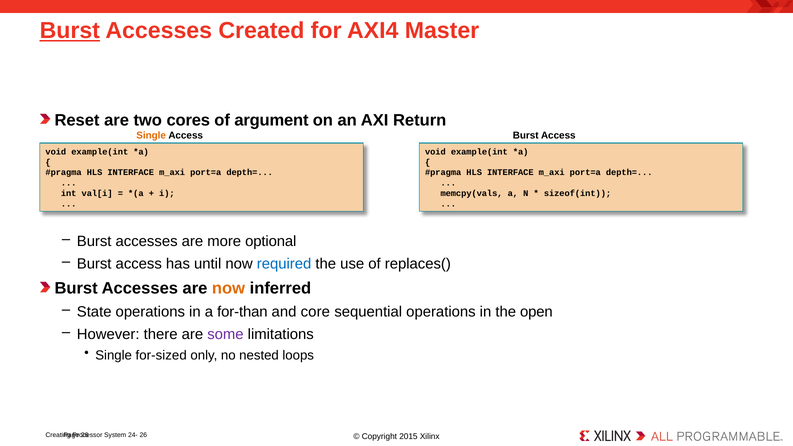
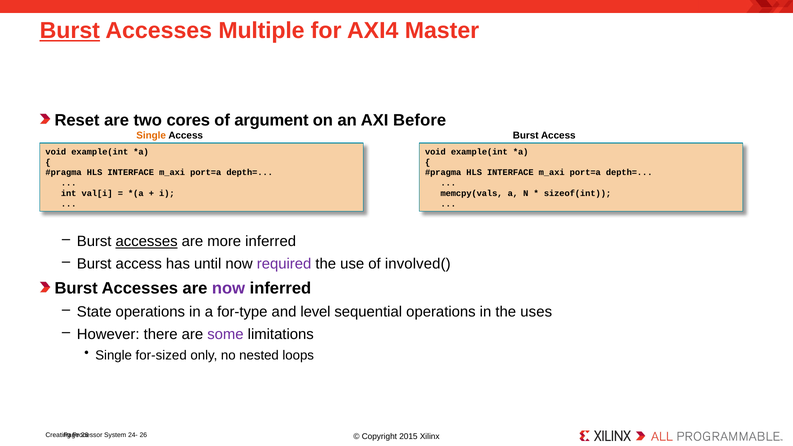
Created: Created -> Multiple
Return: Return -> Before
accesses at (147, 242) underline: none -> present
more optional: optional -> inferred
required colour: blue -> purple
replaces(: replaces( -> involved(
now at (229, 288) colour: orange -> purple
for-than: for-than -> for-type
core: core -> level
open: open -> uses
